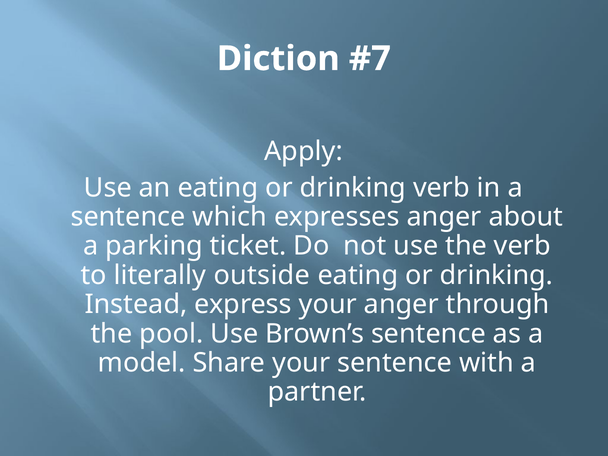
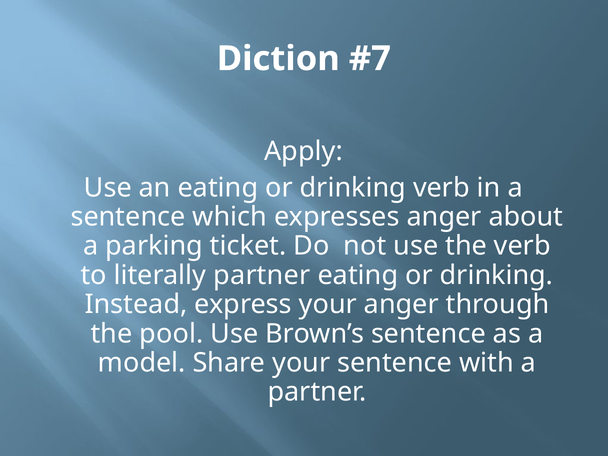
literally outside: outside -> partner
